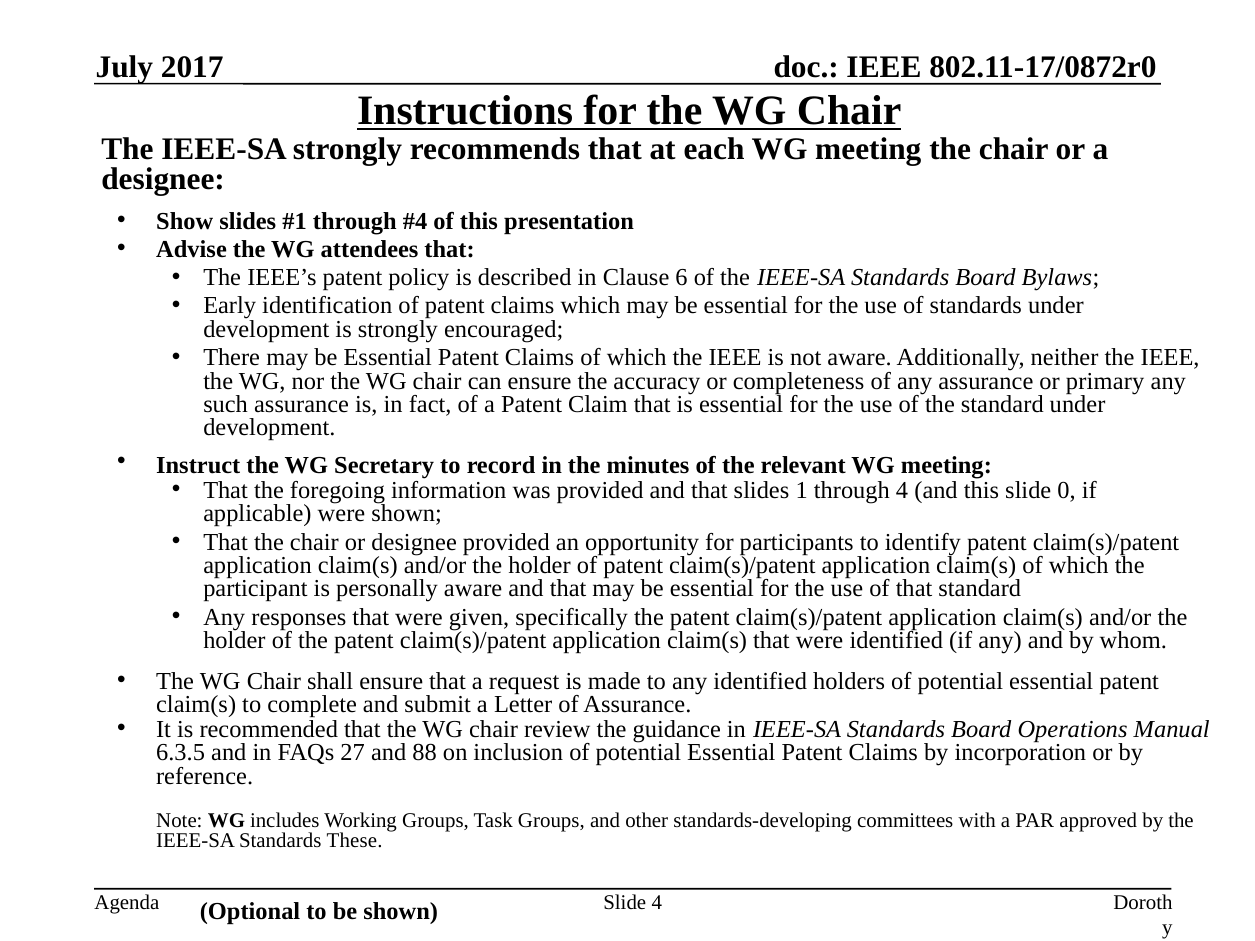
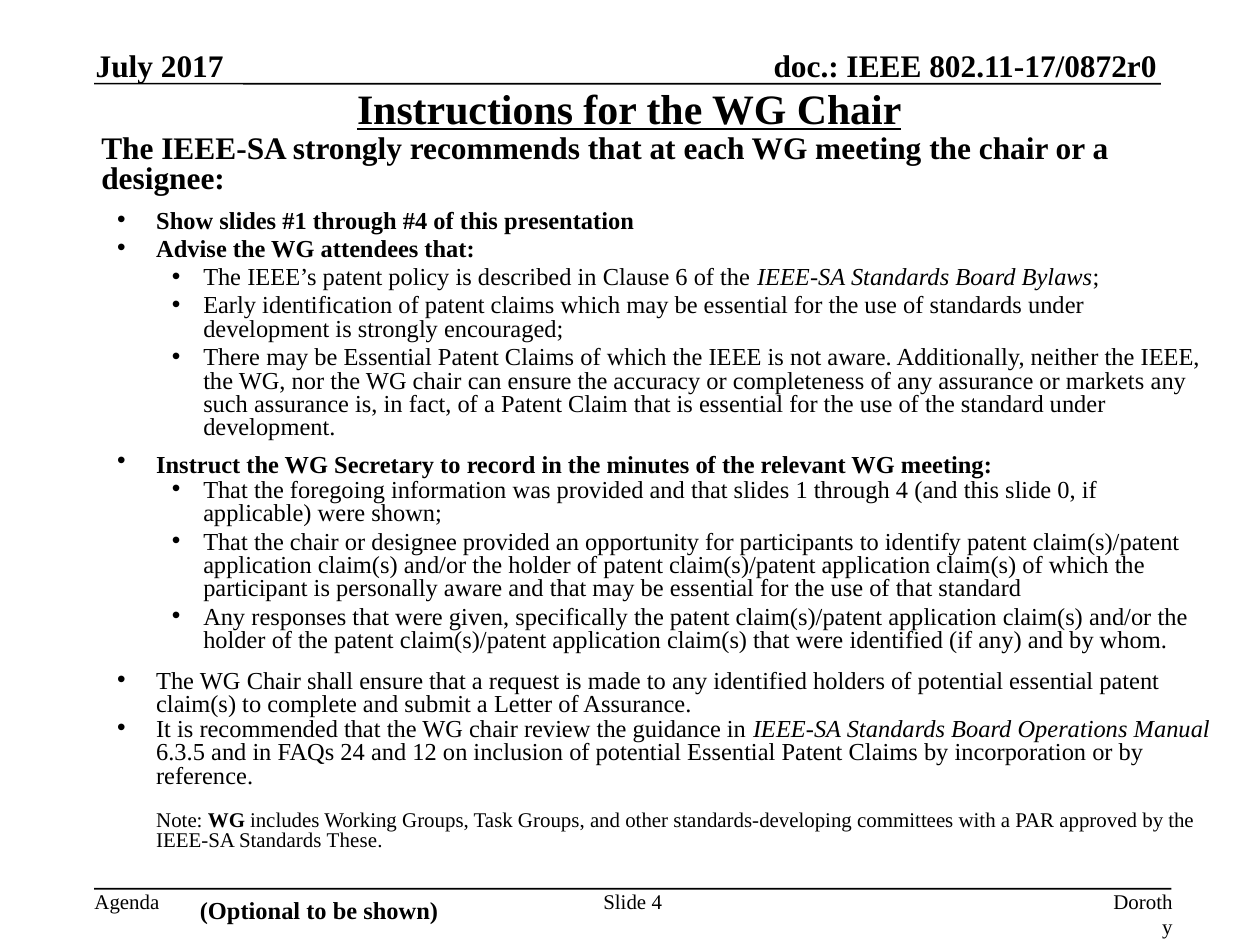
primary: primary -> markets
27: 27 -> 24
88: 88 -> 12
